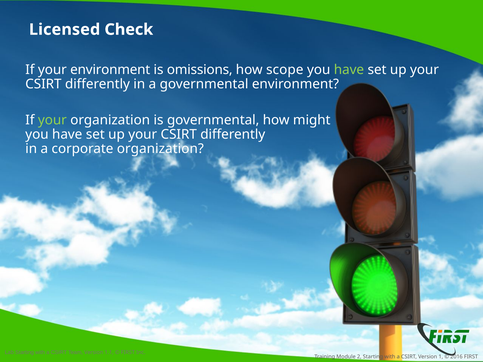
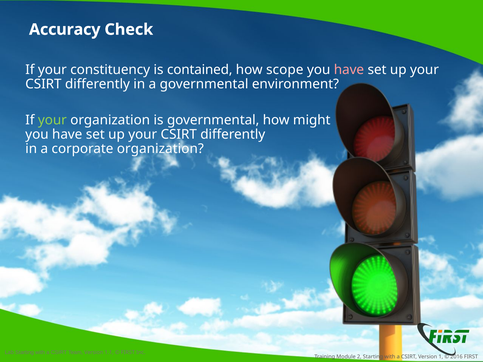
Licensed: Licensed -> Accuracy
your environment: environment -> constituency
omissions: omissions -> contained
have at (349, 70) colour: light green -> pink
